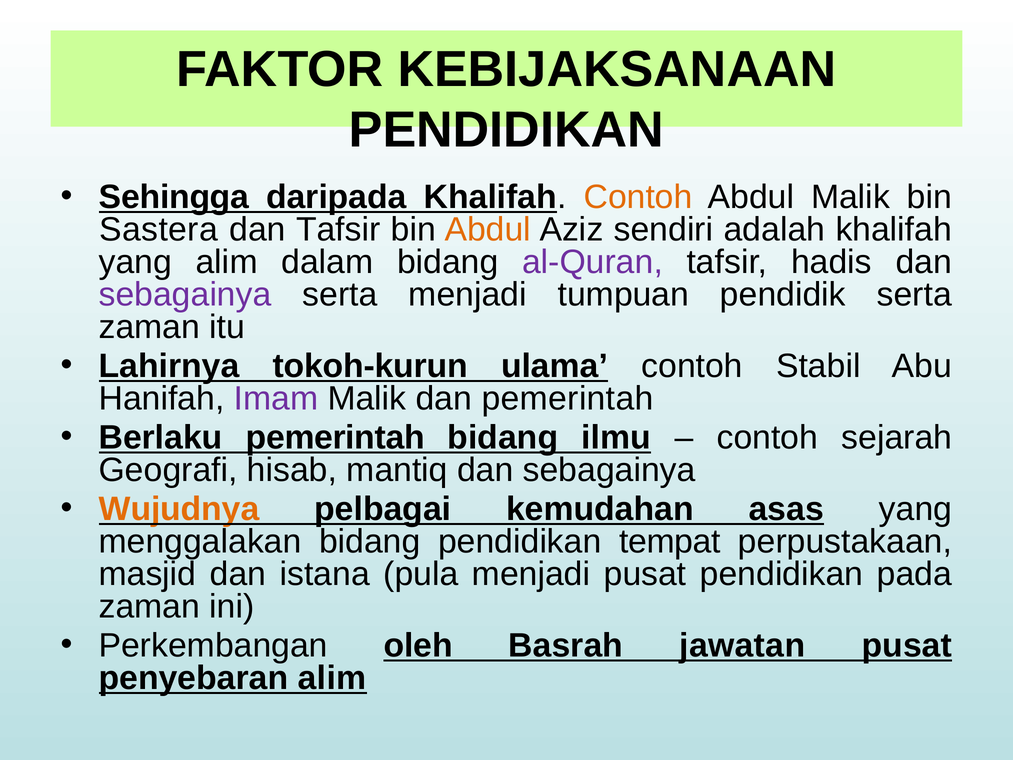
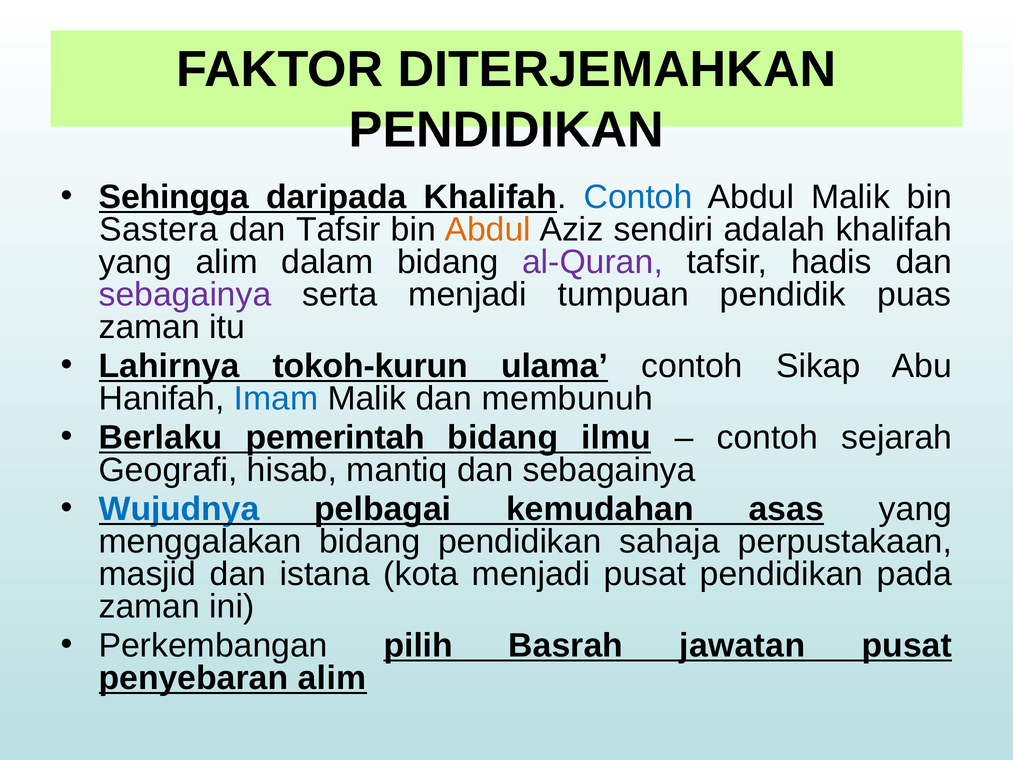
KEBIJAKSANAAN: KEBIJAKSANAAN -> DITERJEMAHKAN
Contoh at (638, 197) colour: orange -> blue
pendidik serta: serta -> puas
Stabil: Stabil -> Sikap
Imam colour: purple -> blue
dan pemerintah: pemerintah -> membunuh
Wujudnya colour: orange -> blue
tempat: tempat -> sahaja
pula: pula -> kota
oleh: oleh -> pilih
